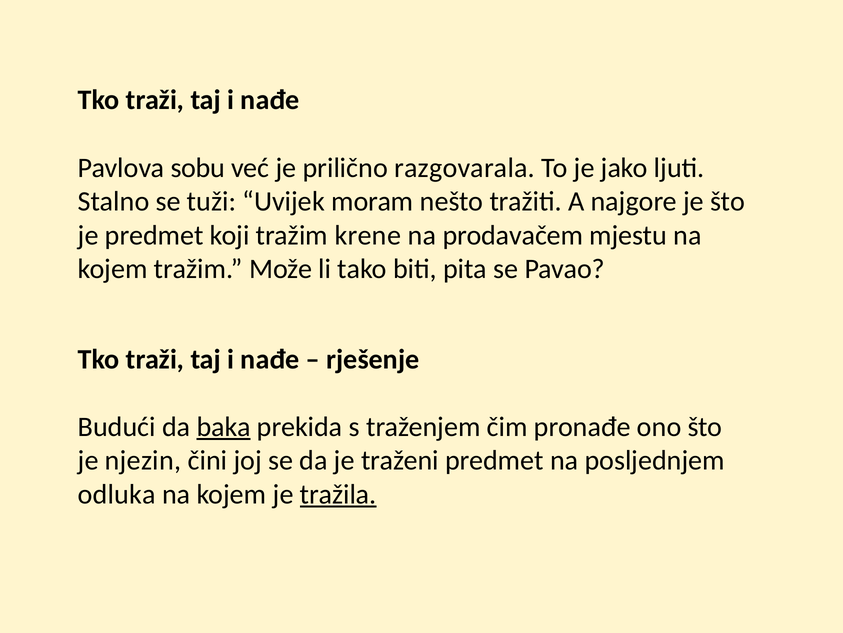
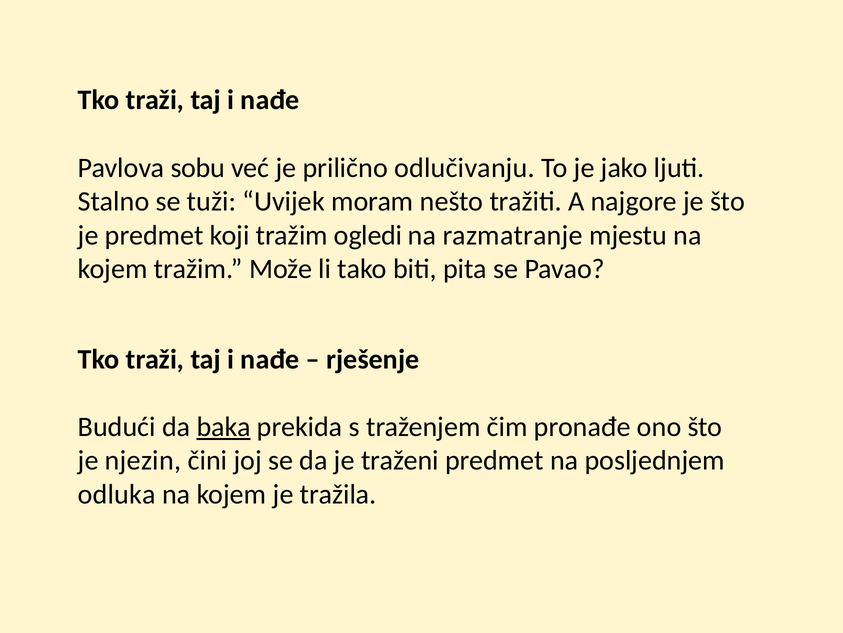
razgovarala: razgovarala -> odlučivanju
krene: krene -> ogledi
prodavačem: prodavačem -> razmatranje
tražila underline: present -> none
